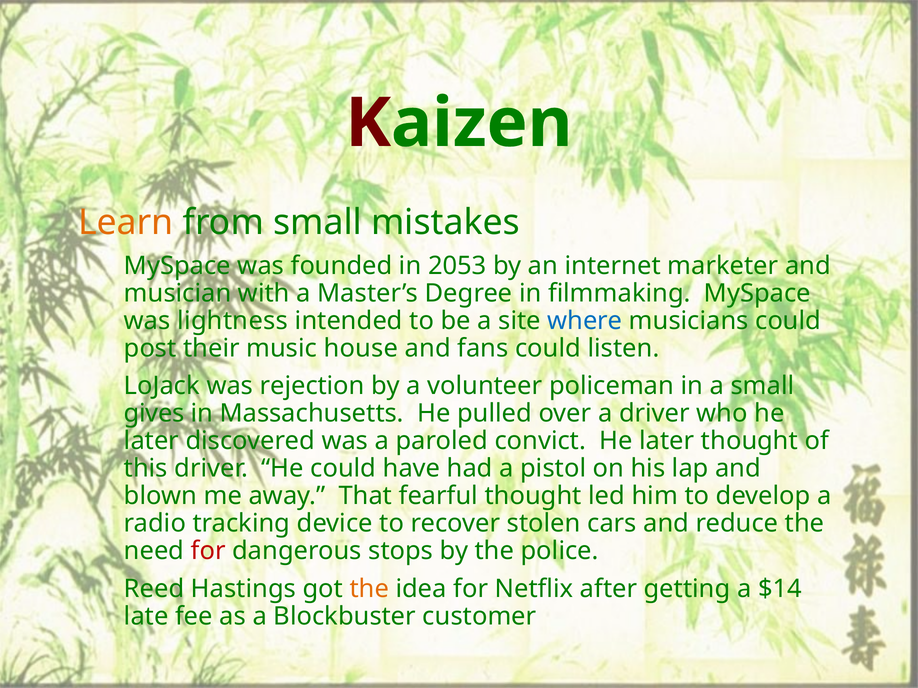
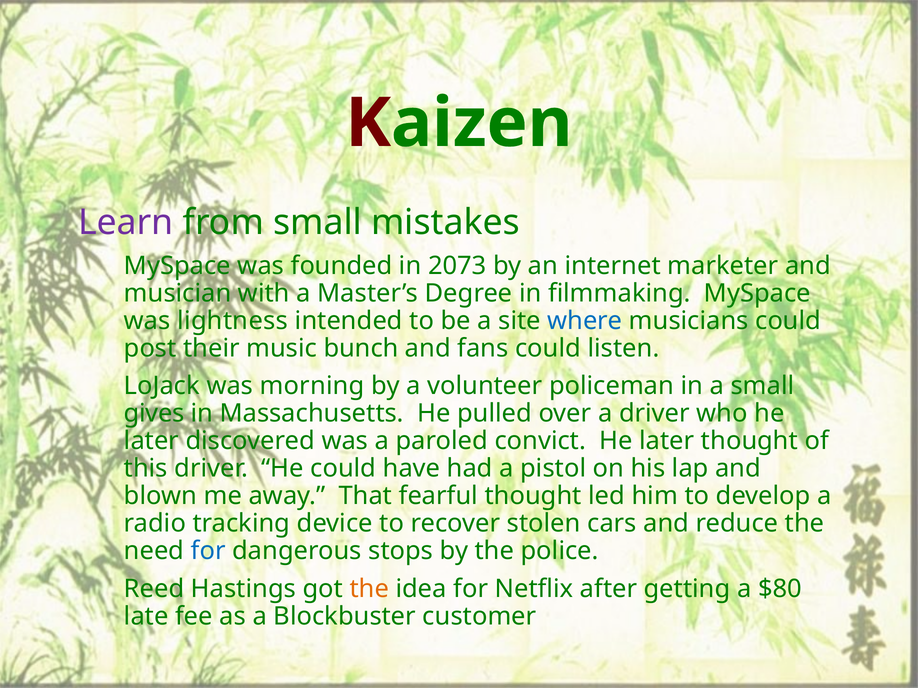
Learn colour: orange -> purple
2053: 2053 -> 2073
house: house -> bunch
rejection: rejection -> morning
for at (208, 551) colour: red -> blue
$14: $14 -> $80
